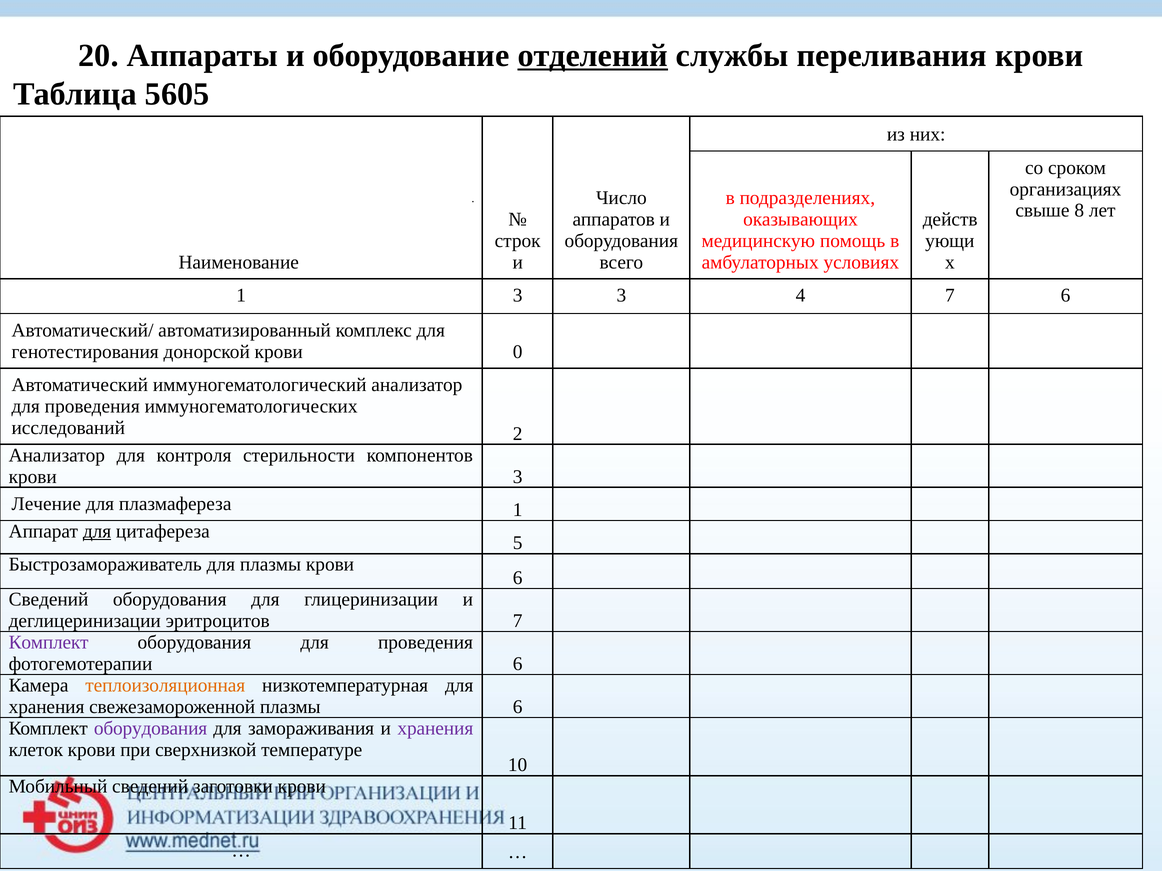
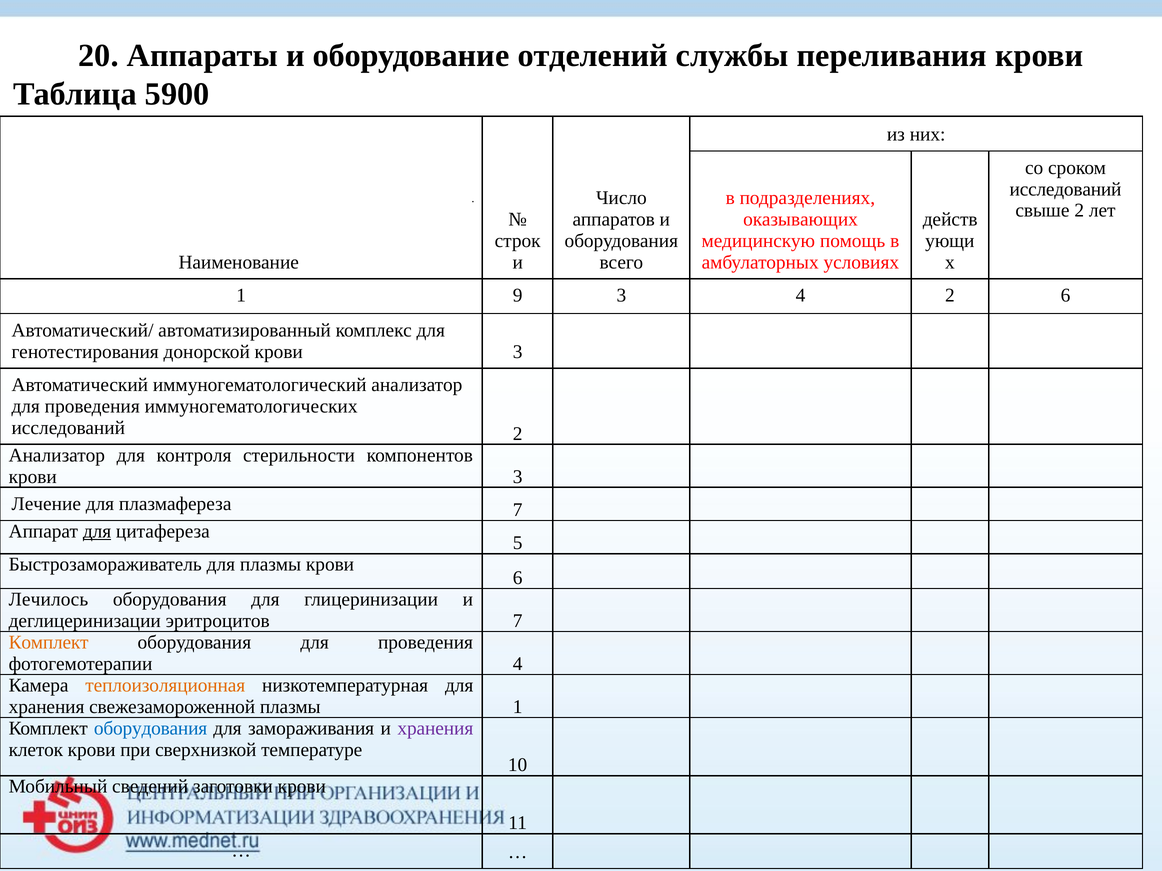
отделений underline: present -> none
5605: 5605 -> 5900
организациях at (1065, 189): организациях -> исследований
свыше 8: 8 -> 2
1 3: 3 -> 9
4 7: 7 -> 2
донорской крови 0: 0 -> 3
плазмафереза 1: 1 -> 7
Сведений at (49, 600): Сведений -> Лечилось
Комплект at (49, 643) colour: purple -> orange
фотогемотерапии 6: 6 -> 4
плазмы 6: 6 -> 1
оборудования at (151, 729) colour: purple -> blue
